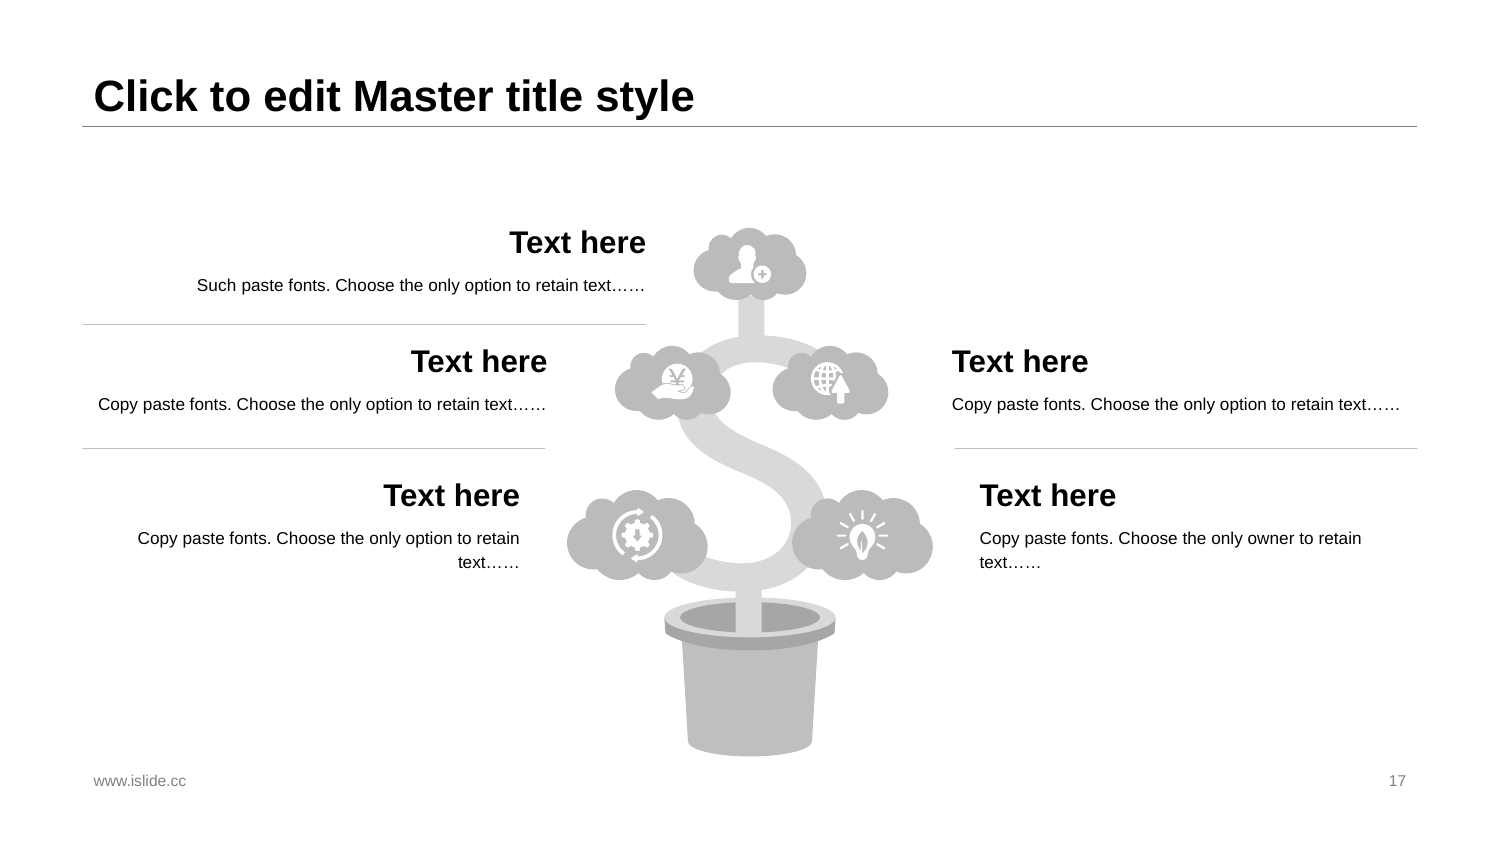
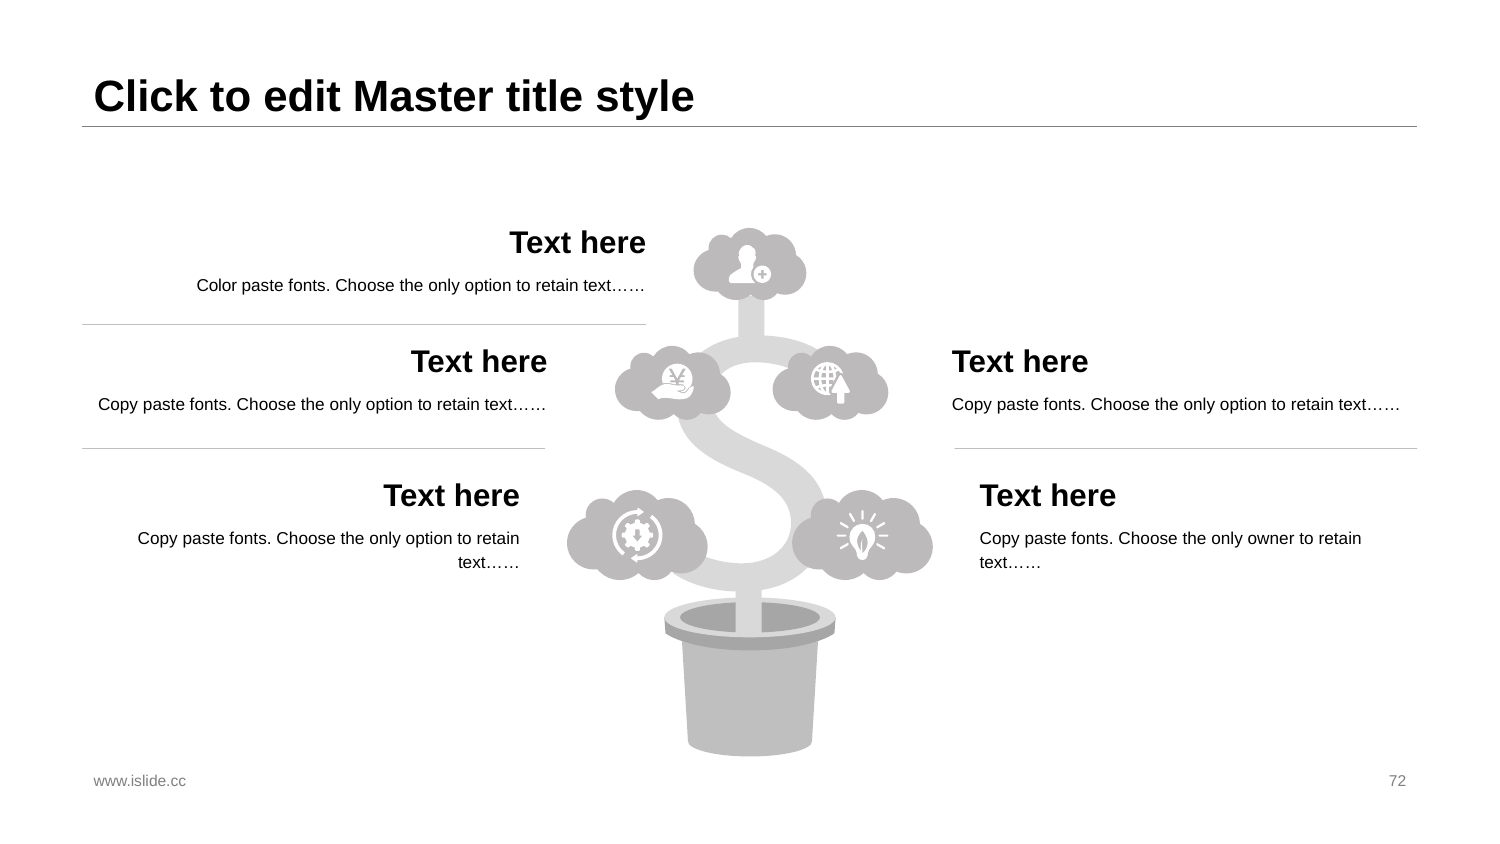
Such: Such -> Color
17: 17 -> 72
